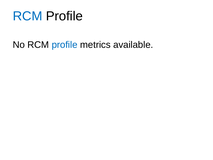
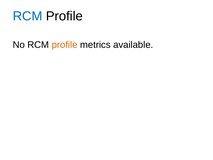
profile at (65, 45) colour: blue -> orange
